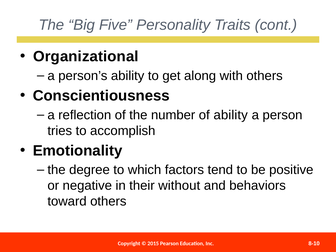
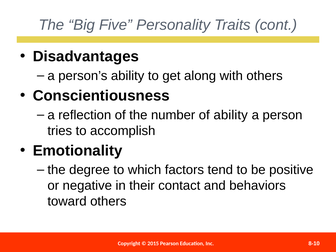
Organizational: Organizational -> Disadvantages
without: without -> contact
